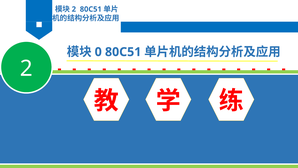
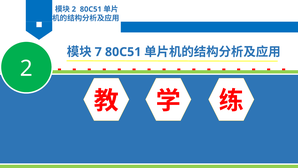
0: 0 -> 7
